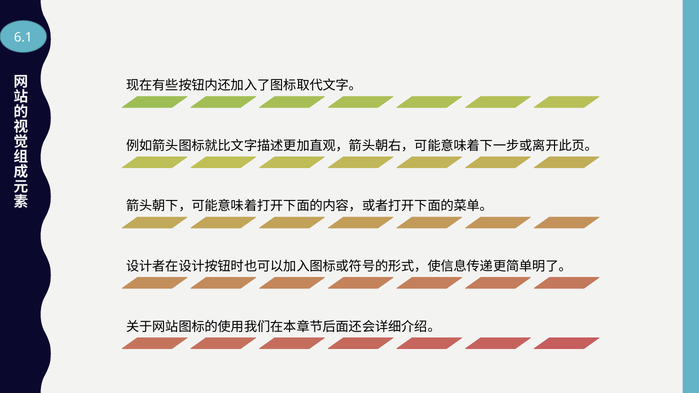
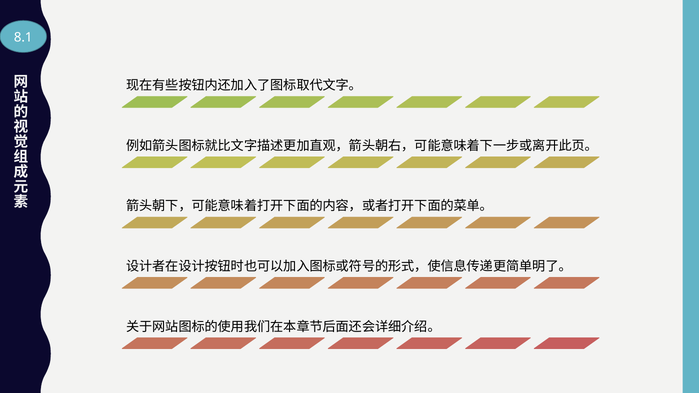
6.1: 6.1 -> 8.1
